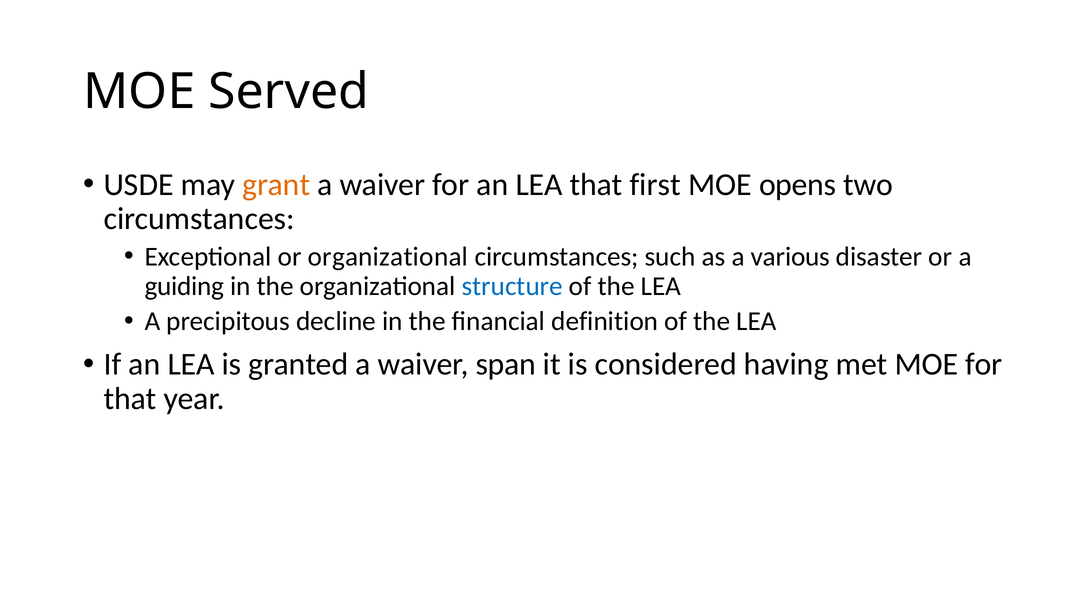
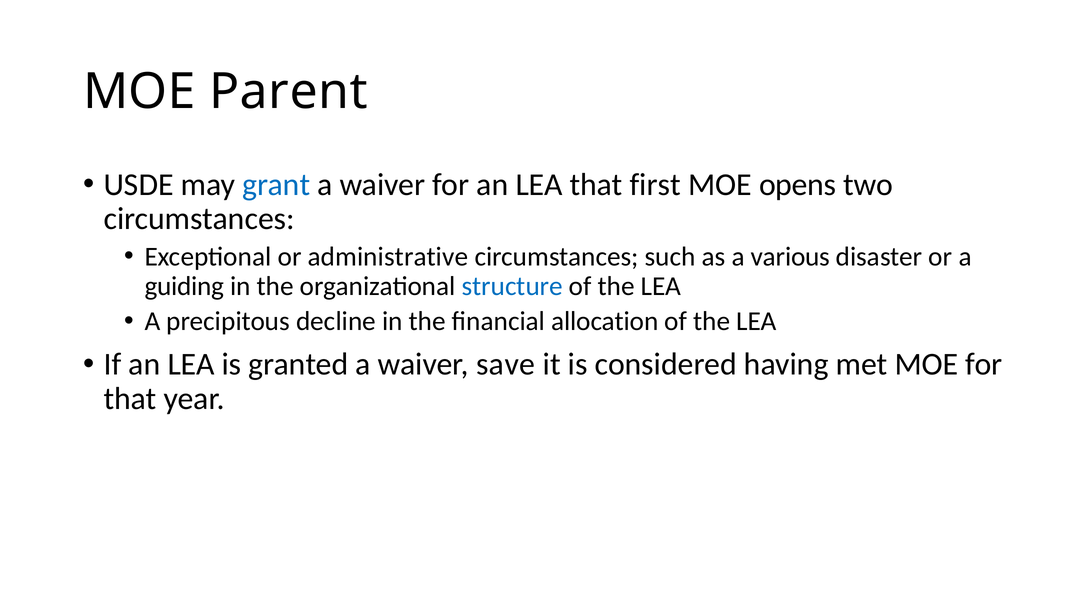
Served: Served -> Parent
grant colour: orange -> blue
or organizational: organizational -> administrative
definition: definition -> allocation
span: span -> save
